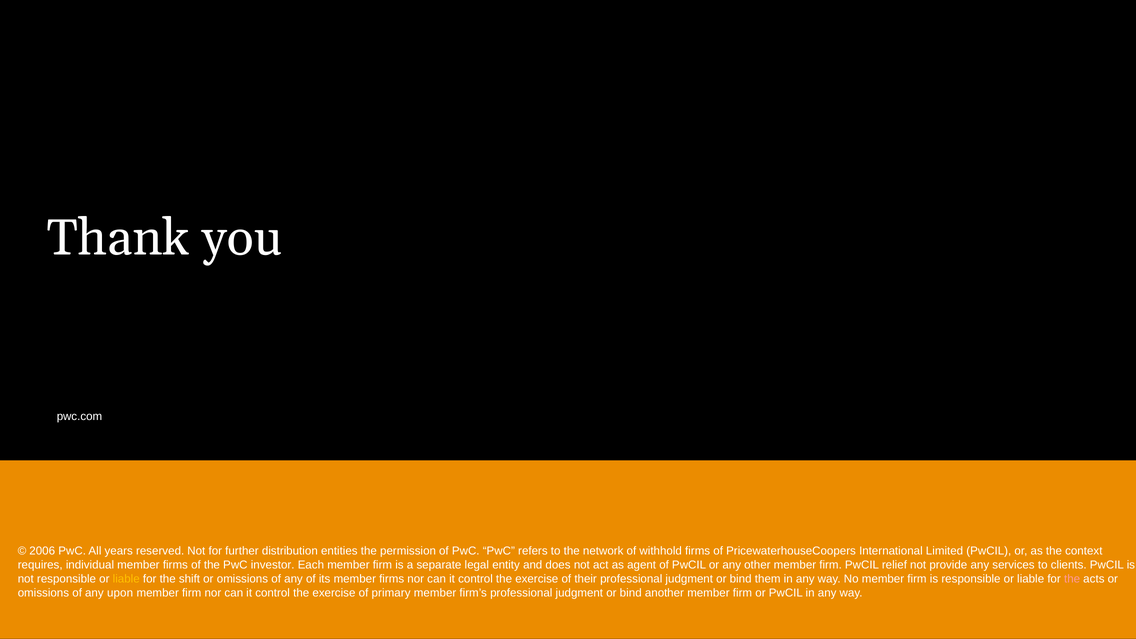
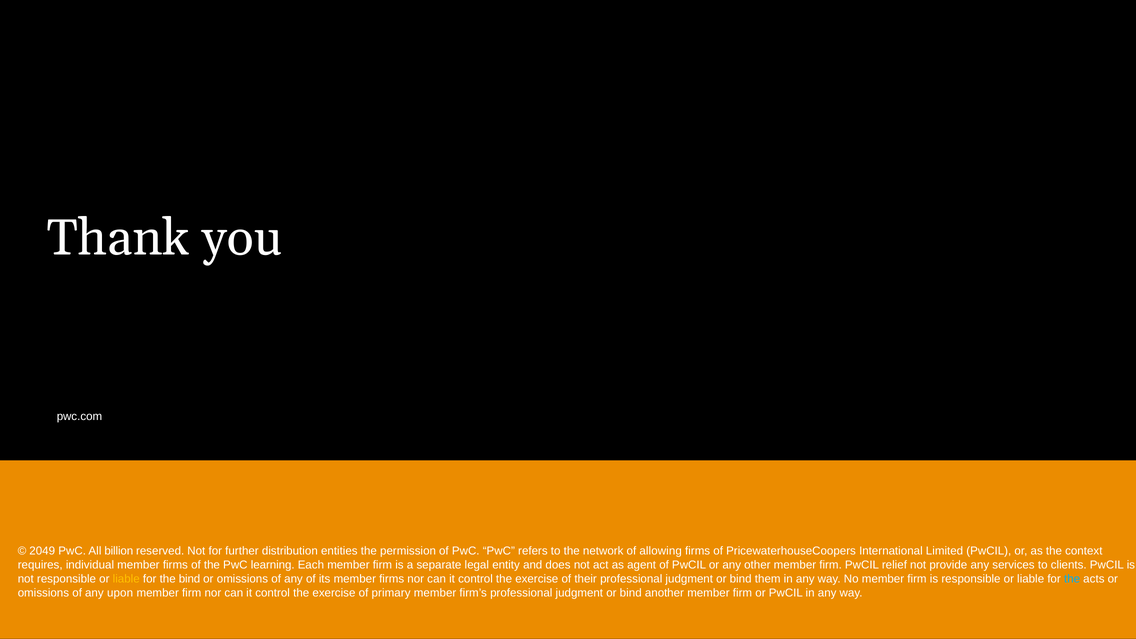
2006: 2006 -> 2049
years: years -> billion
withhold: withhold -> allowing
investor: investor -> learning
the shift: shift -> bind
the at (1072, 579) colour: pink -> light blue
